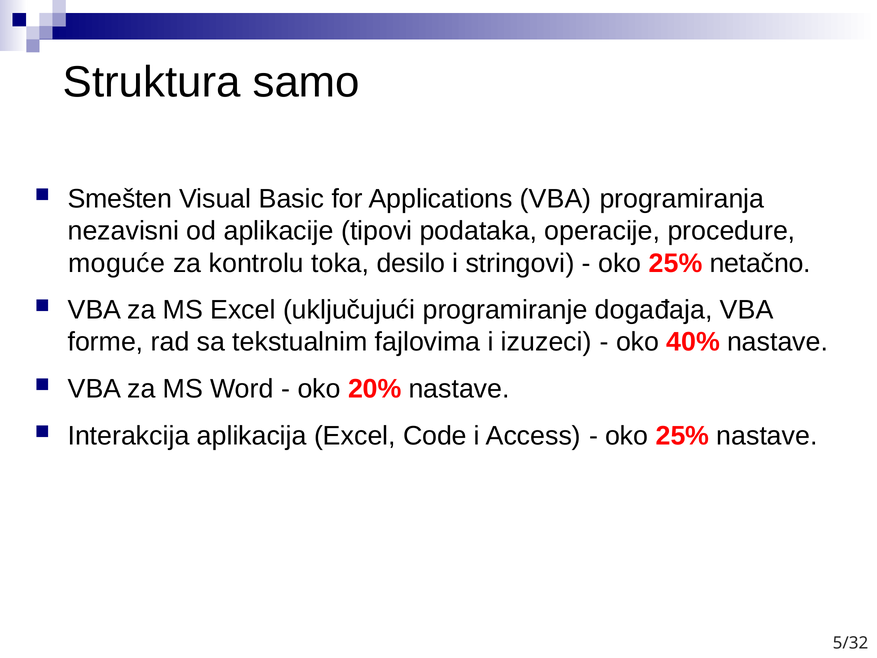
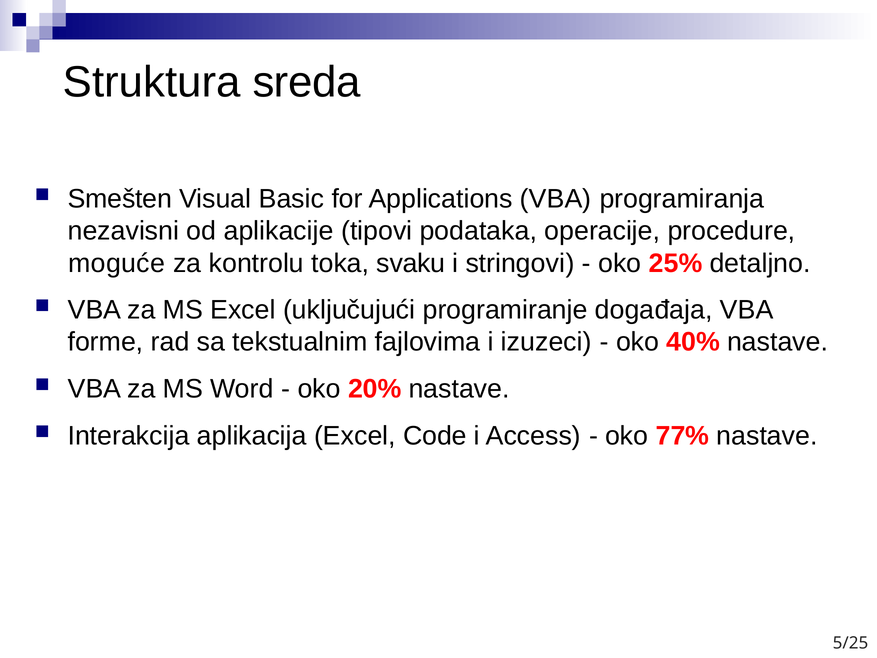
samo: samo -> sreda
desilo: desilo -> svaku
netačno: netačno -> detaljno
25% at (682, 435): 25% -> 77%
5/32: 5/32 -> 5/25
